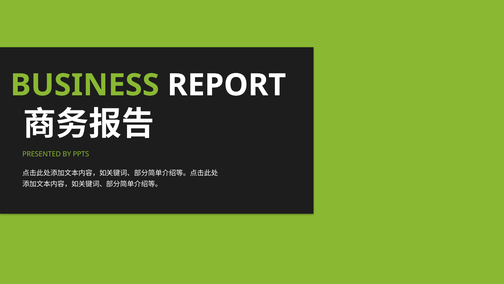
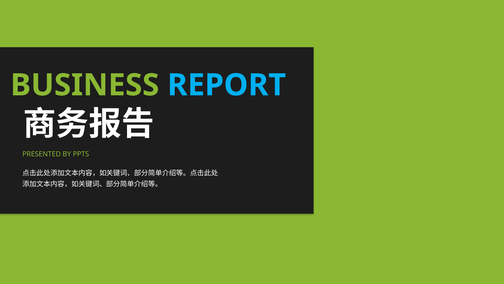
REPORT colour: white -> light blue
